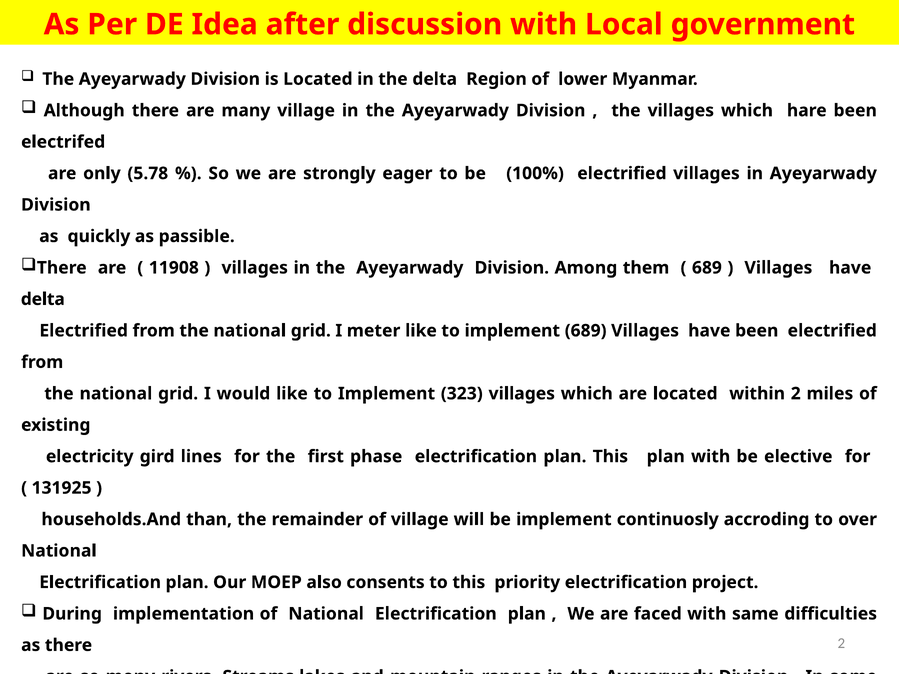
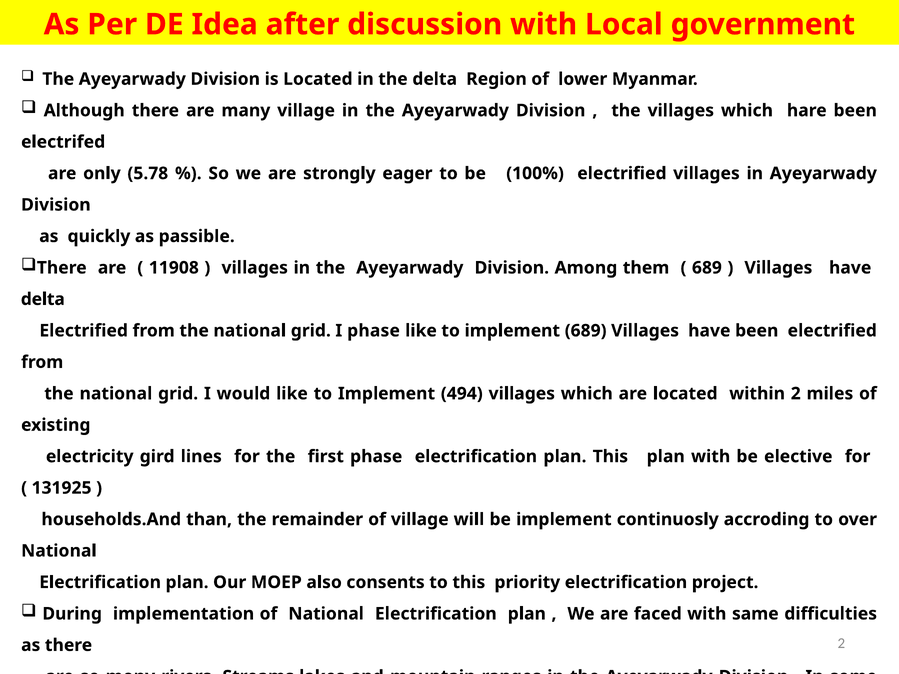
I meter: meter -> phase
323: 323 -> 494
